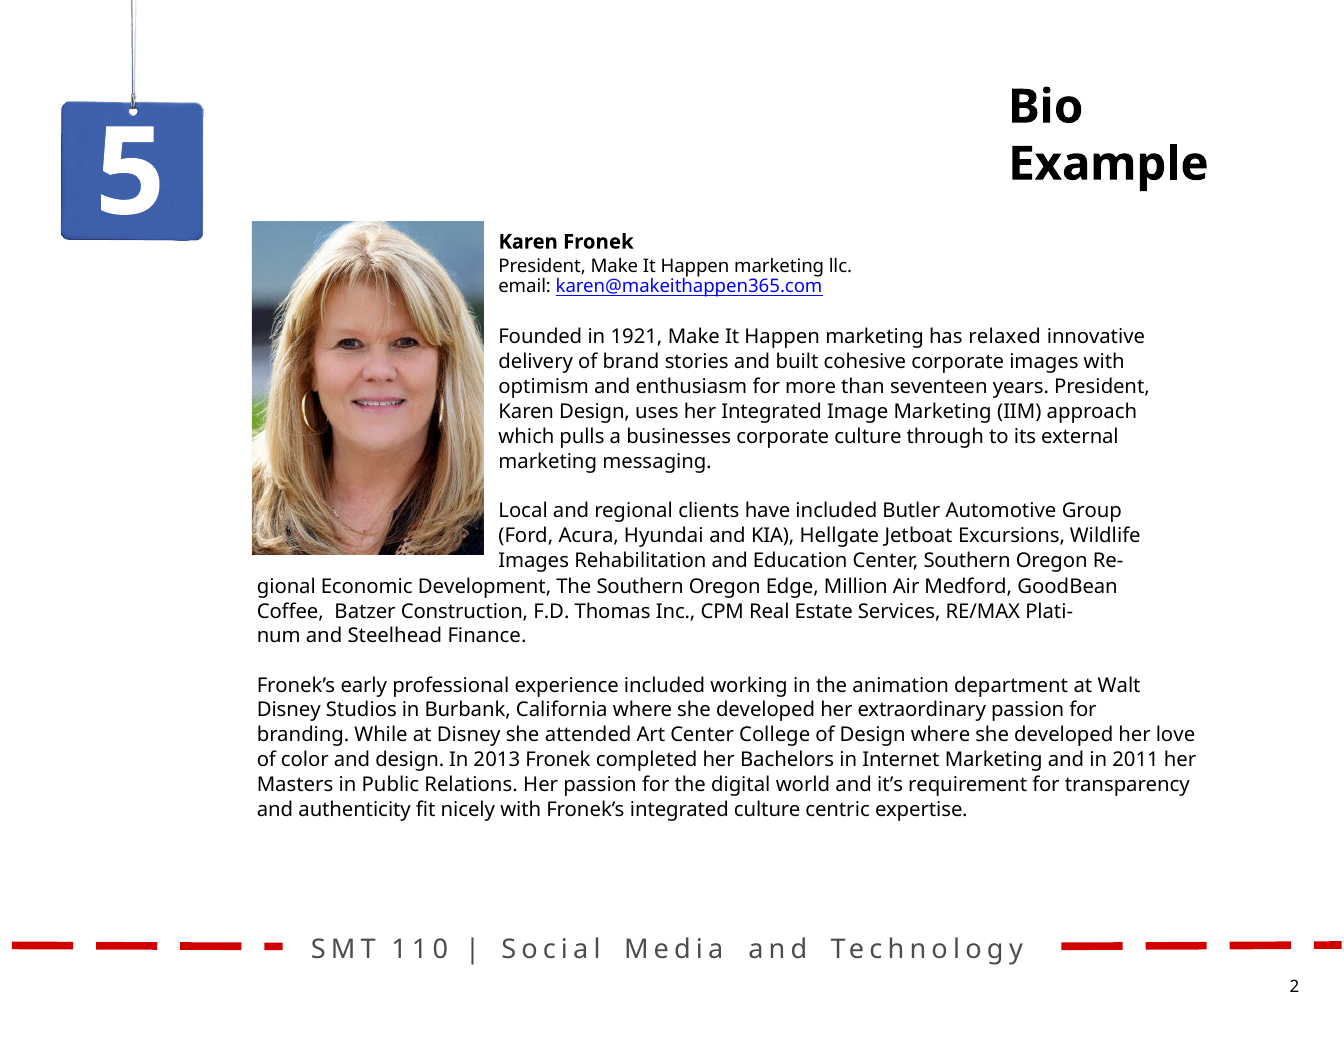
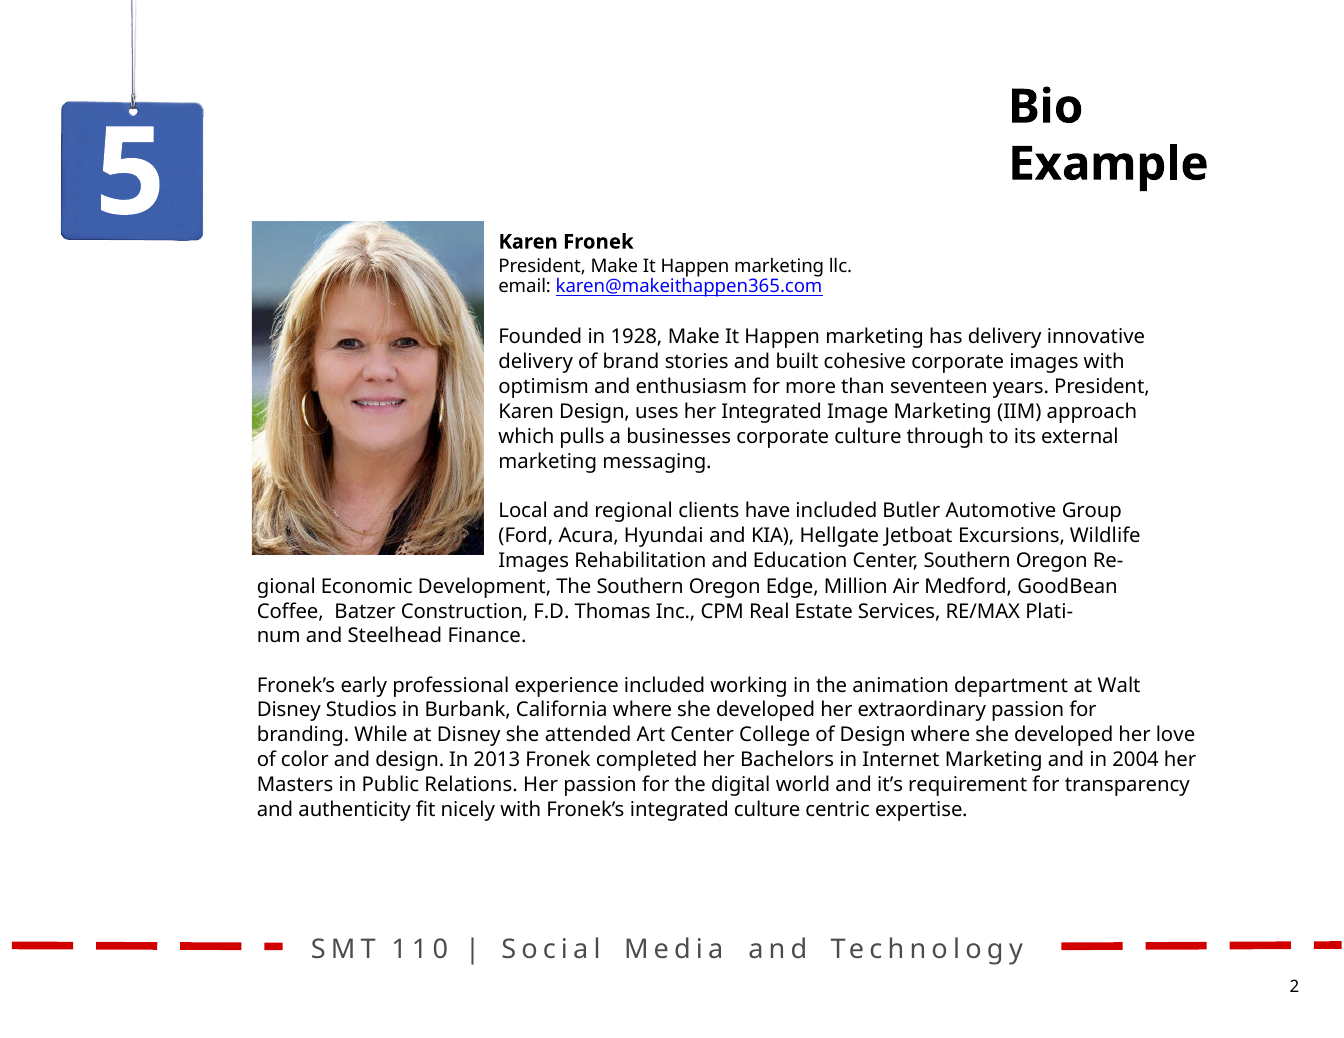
1921: 1921 -> 1928
has relaxed: relaxed -> delivery
2011: 2011 -> 2004
